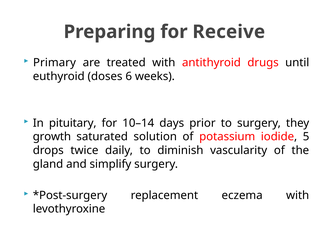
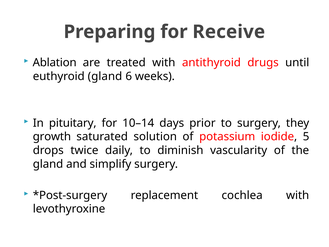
Primary: Primary -> Ablation
euthyroid doses: doses -> gland
eczema: eczema -> cochlea
